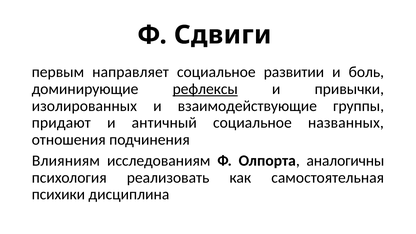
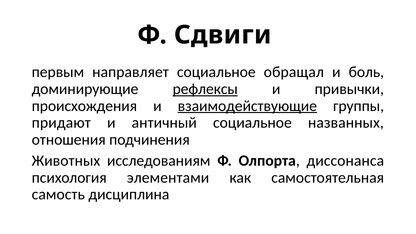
развитии: развитии -> обращал
изолированных: изолированных -> происхождения
взаимодействующие underline: none -> present
Влияниям: Влияниям -> Животных
аналогичны: аналогичны -> диссонанса
реализовать: реализовать -> элементами
психики: психики -> самость
